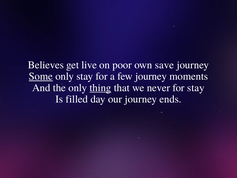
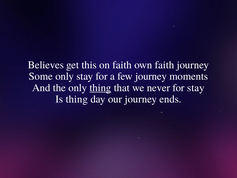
live: live -> this
on poor: poor -> faith
own save: save -> faith
Some underline: present -> none
Is filled: filled -> thing
